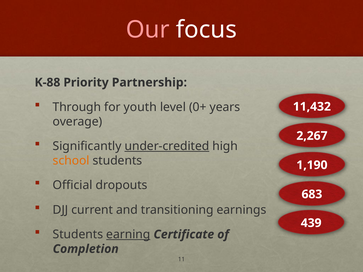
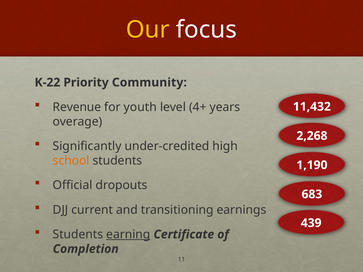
Our colour: pink -> yellow
K-88: K-88 -> K-22
Partnership: Partnership -> Community
Through: Through -> Revenue
0+: 0+ -> 4+
2,267: 2,267 -> 2,268
under-credited underline: present -> none
